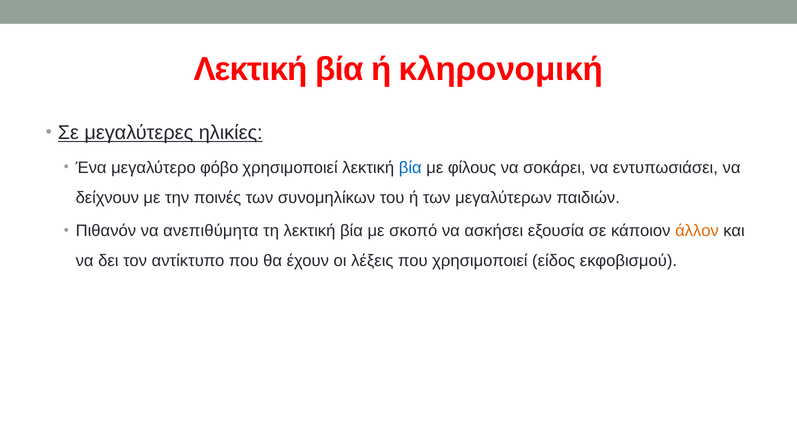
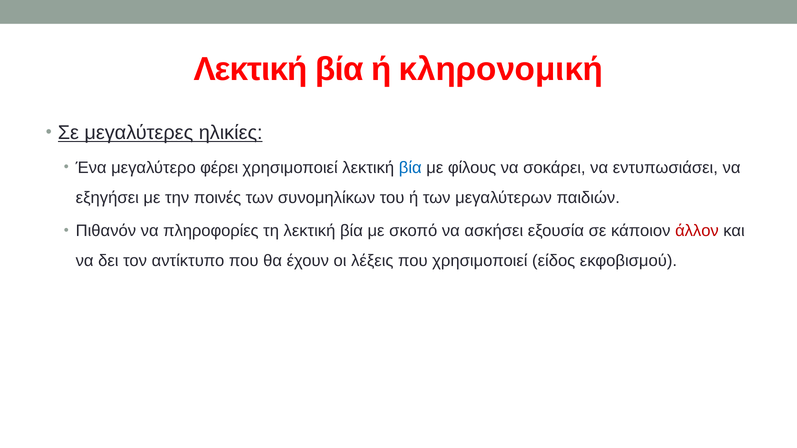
φόβο: φόβο -> φέρει
δείχνουν: δείχνουν -> εξηγήσει
ανεπιθύμητα: ανεπιθύμητα -> πληροφορίες
άλλον colour: orange -> red
